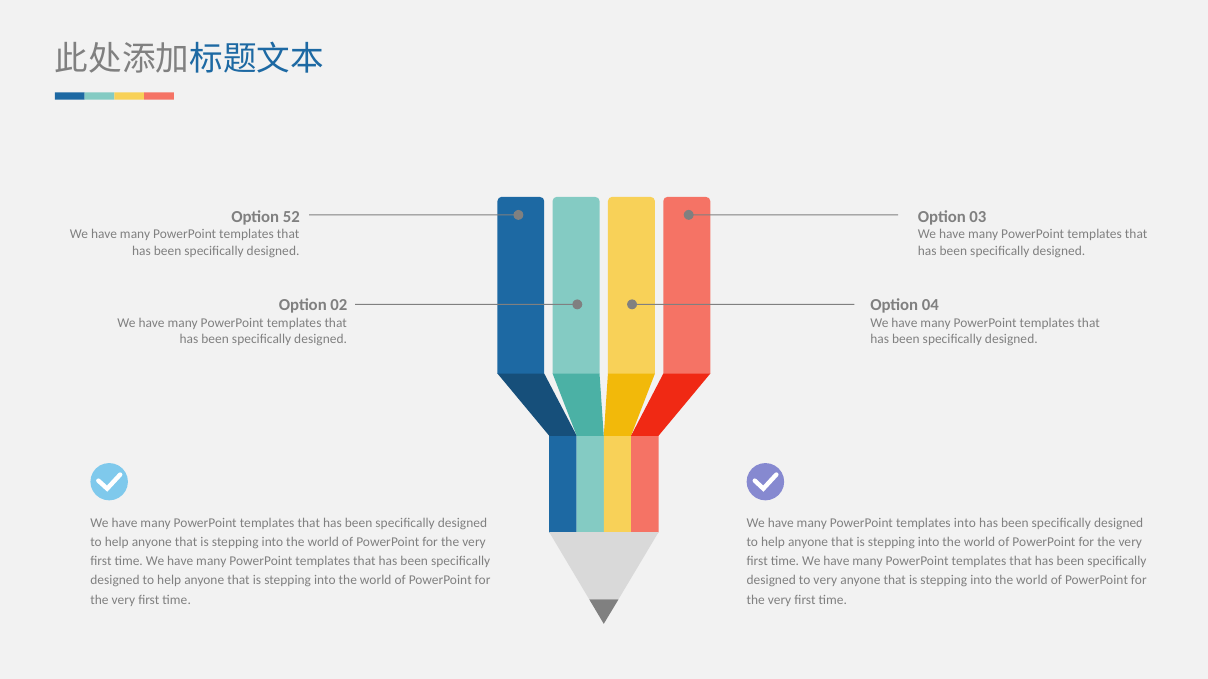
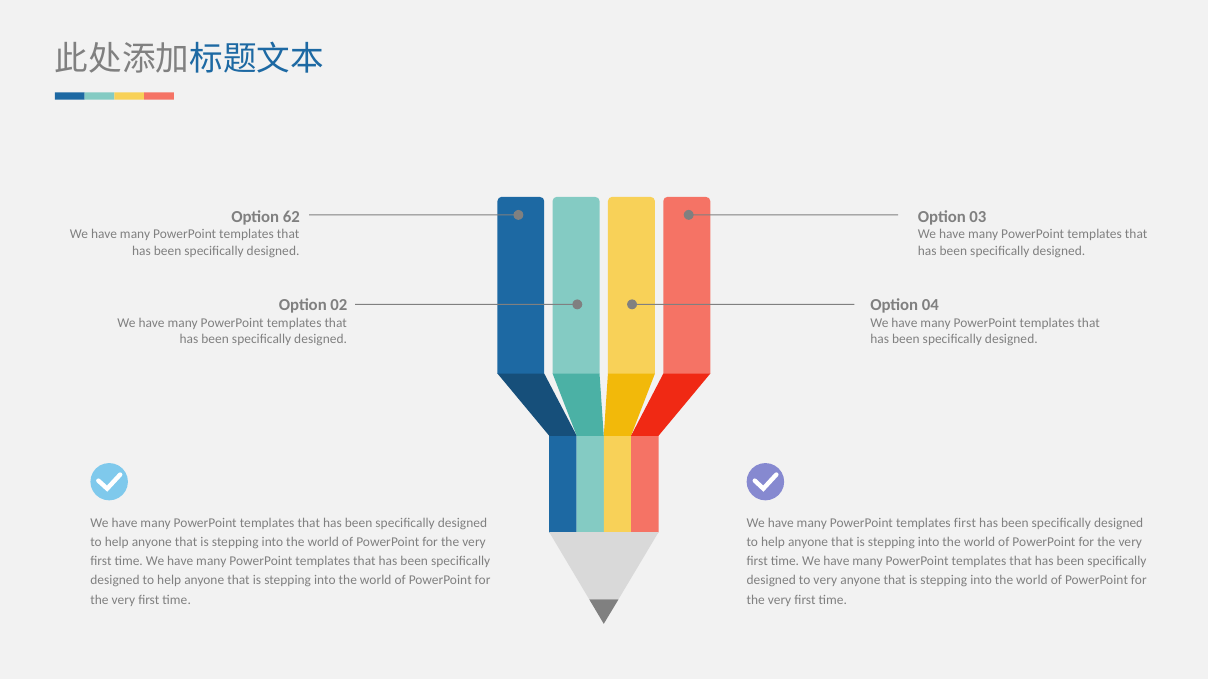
52: 52 -> 62
templates into: into -> first
